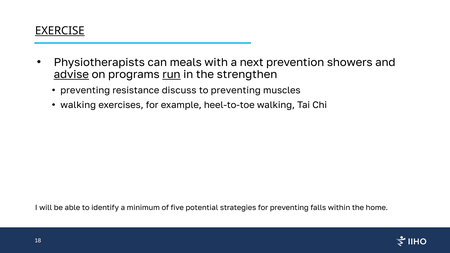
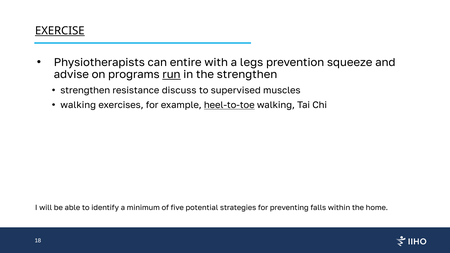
meals: meals -> entire
next: next -> legs
showers: showers -> squeeze
advise underline: present -> none
preventing at (85, 90): preventing -> strengthen
to preventing: preventing -> supervised
heel-to-toe underline: none -> present
